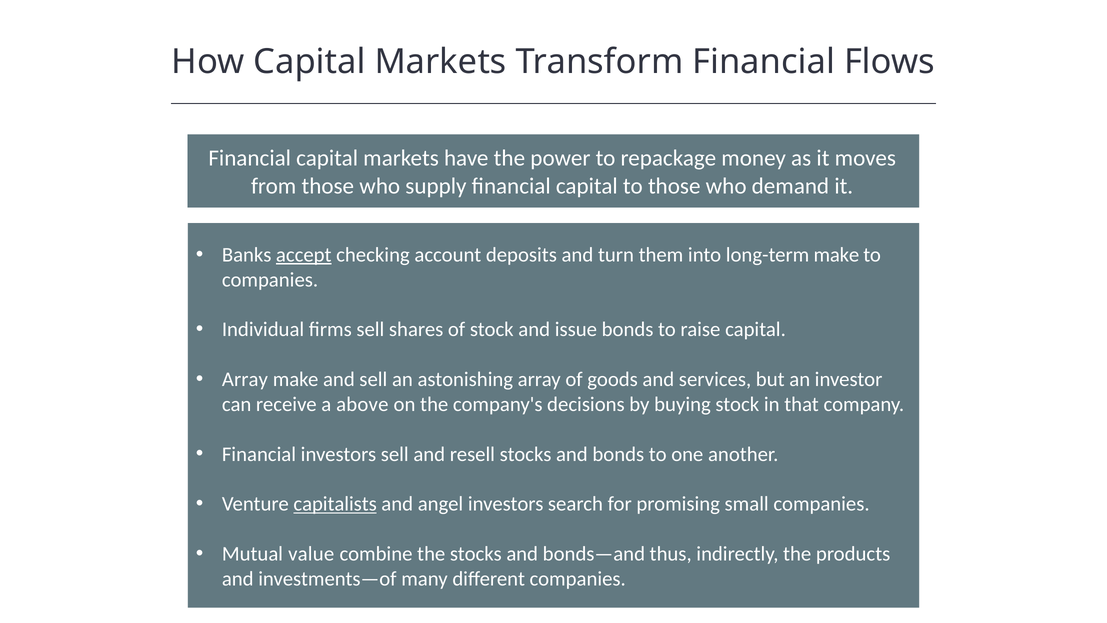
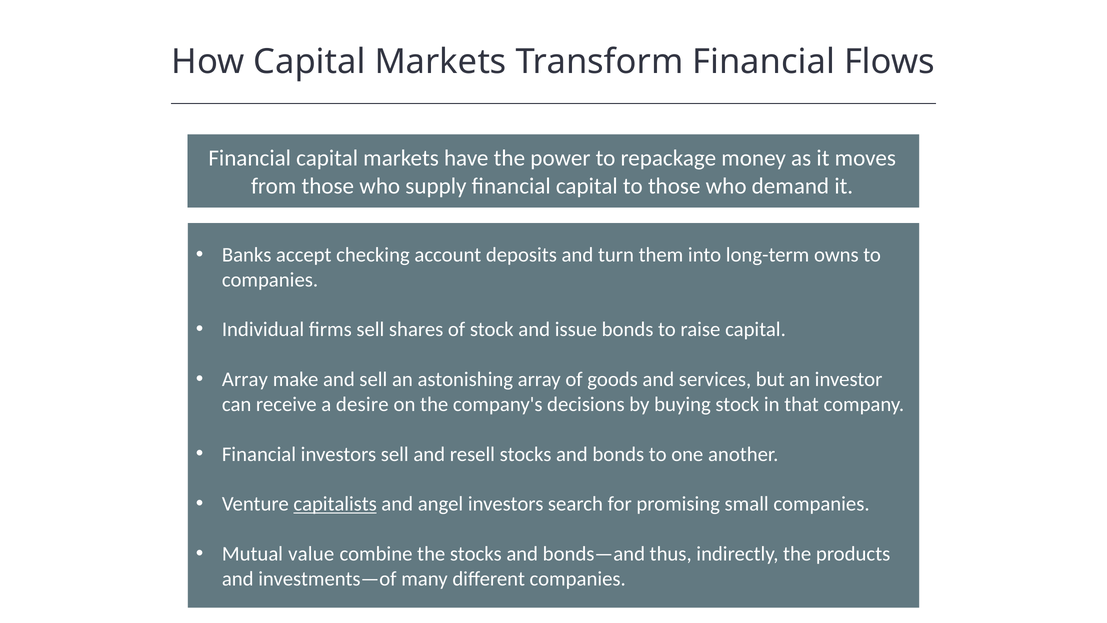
accept underline: present -> none
long-term make: make -> owns
above: above -> desire
